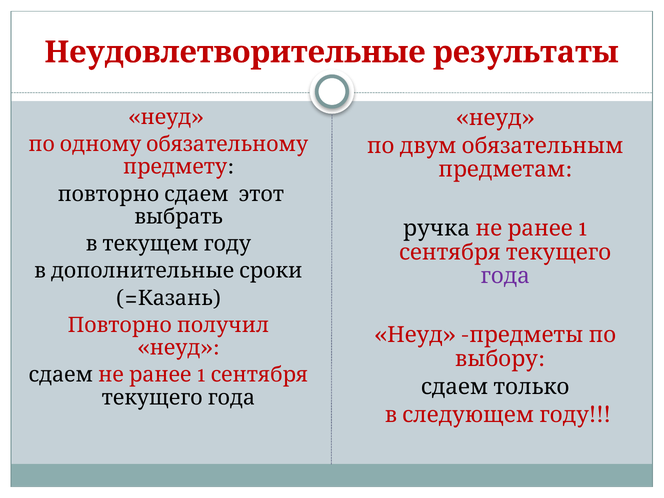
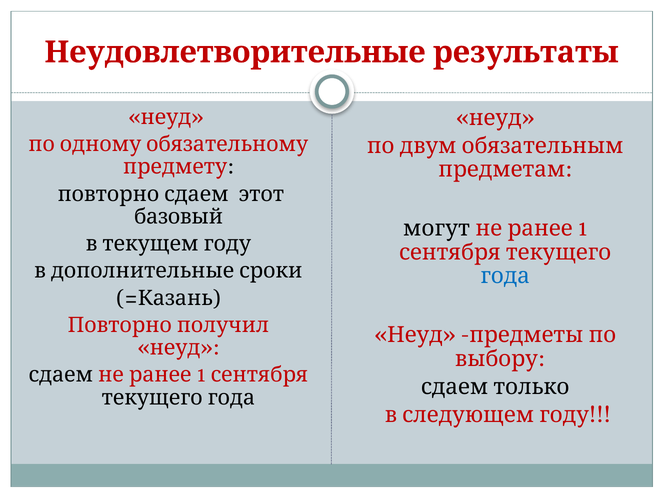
выбрать: выбрать -> базовый
ручка: ручка -> могут
года colour: purple -> blue
